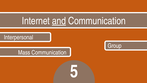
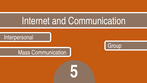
and underline: present -> none
